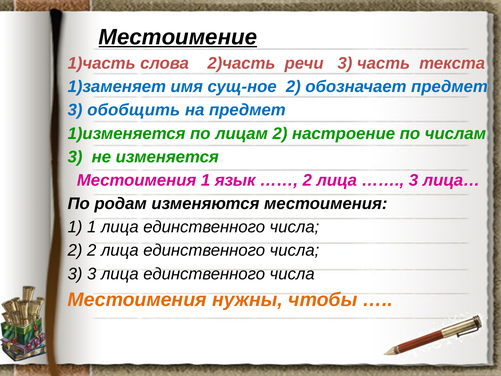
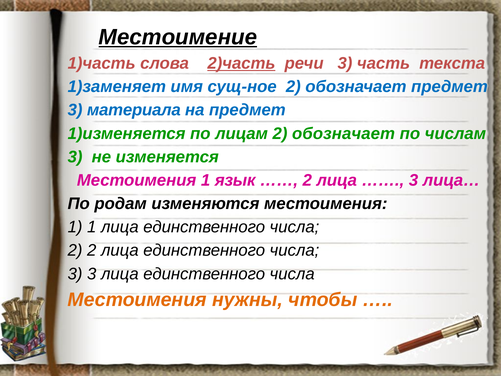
2)часть underline: none -> present
обобщить: обобщить -> материала
лицам 2 настроение: настроение -> обозначает
